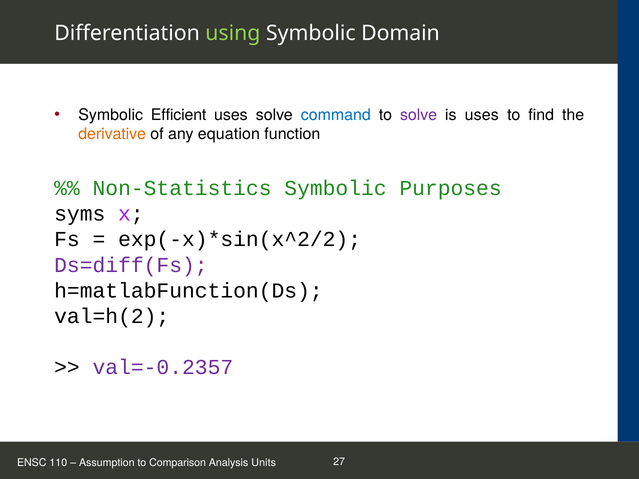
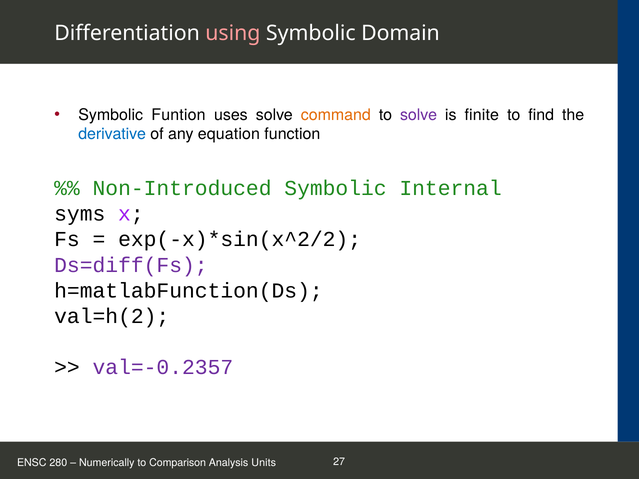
using colour: light green -> pink
Efficient: Efficient -> Funtion
command colour: blue -> orange
is uses: uses -> finite
derivative colour: orange -> blue
Non-Statistics: Non-Statistics -> Non-Introduced
Purposes: Purposes -> Internal
110: 110 -> 280
Assumption: Assumption -> Numerically
